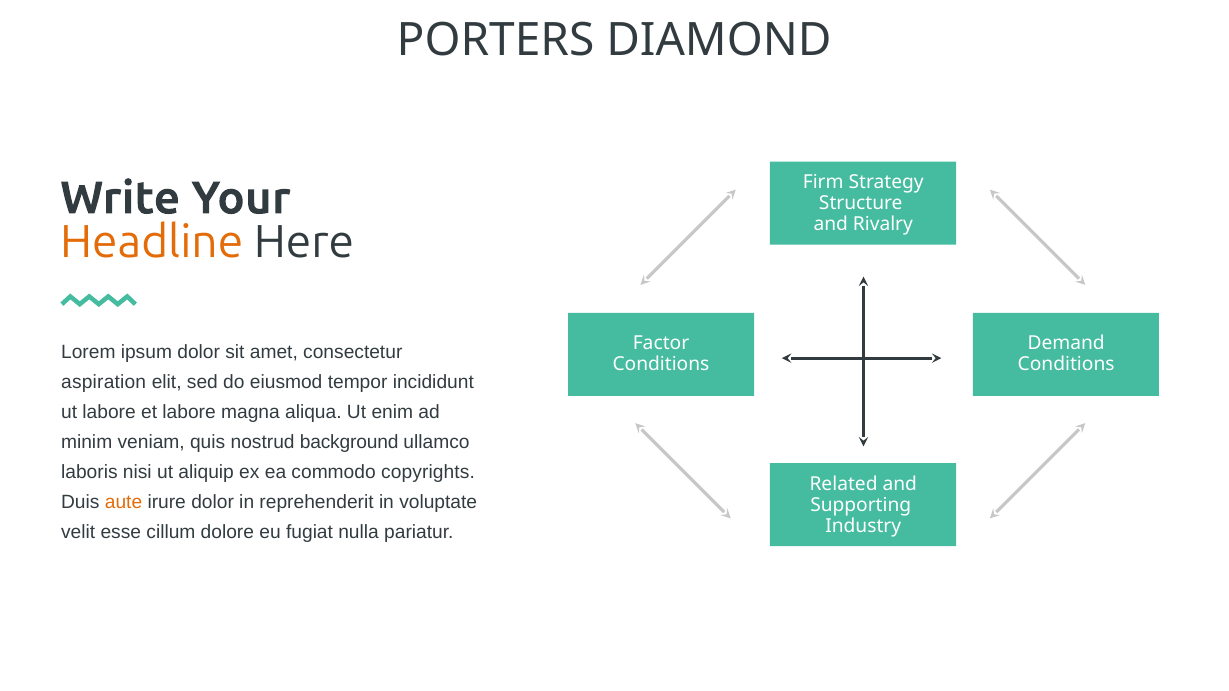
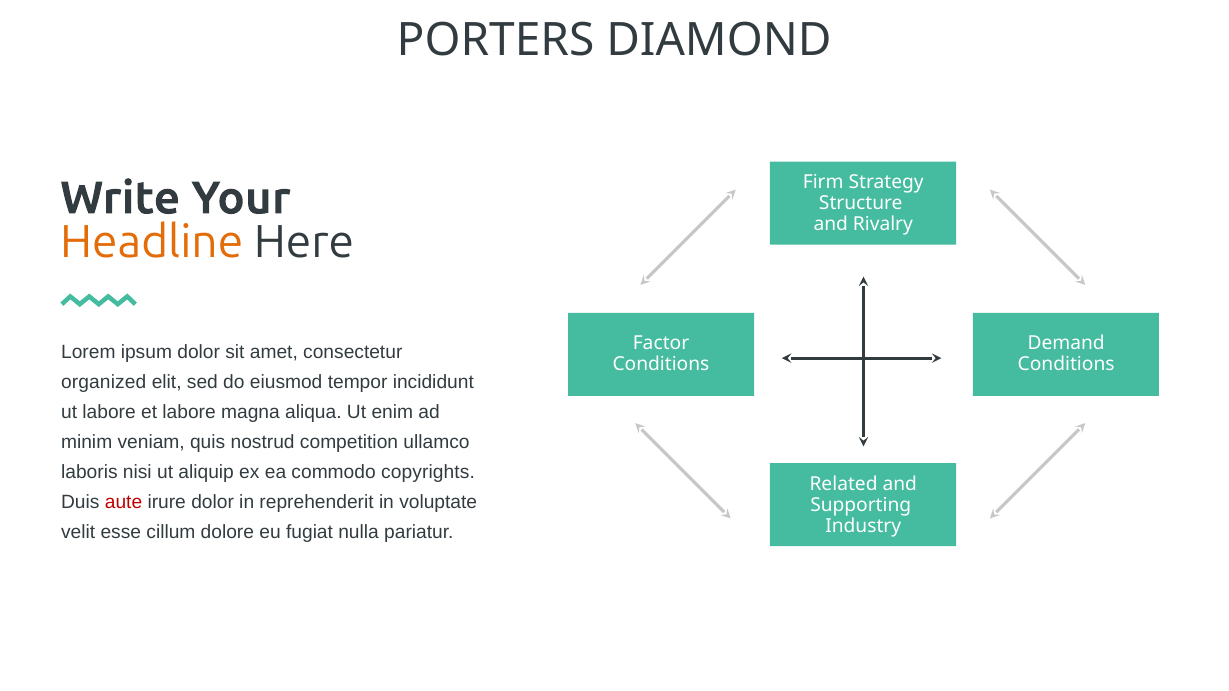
aspiration: aspiration -> organized
background: background -> competition
aute colour: orange -> red
